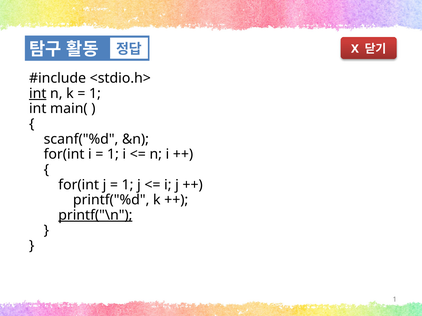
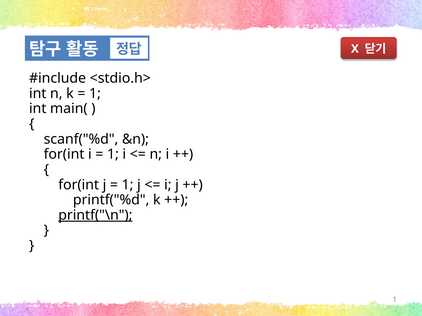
int at (38, 94) underline: present -> none
